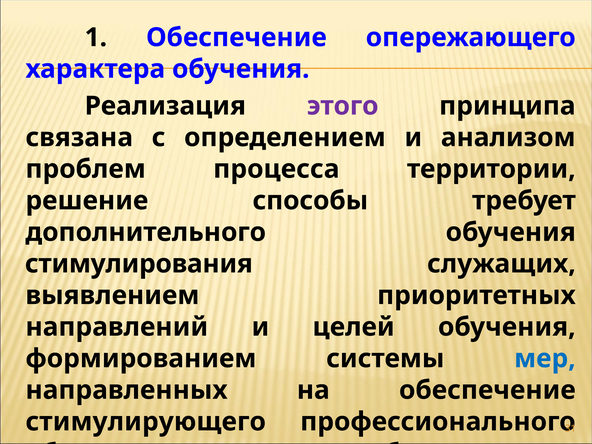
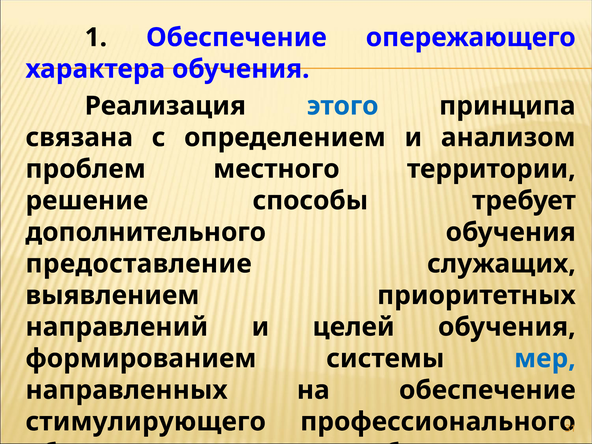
этого colour: purple -> blue
процесса: процесса -> местного
стимулирования: стимулирования -> предоставление
